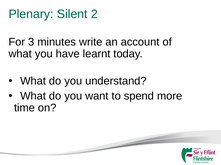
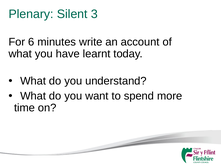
2: 2 -> 3
3: 3 -> 6
